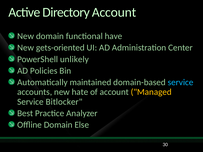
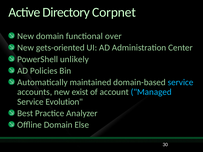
Directory Account: Account -> Corpnet
have: have -> over
hate: hate -> exist
Managed colour: yellow -> light blue
Bitlocker: Bitlocker -> Evolution
